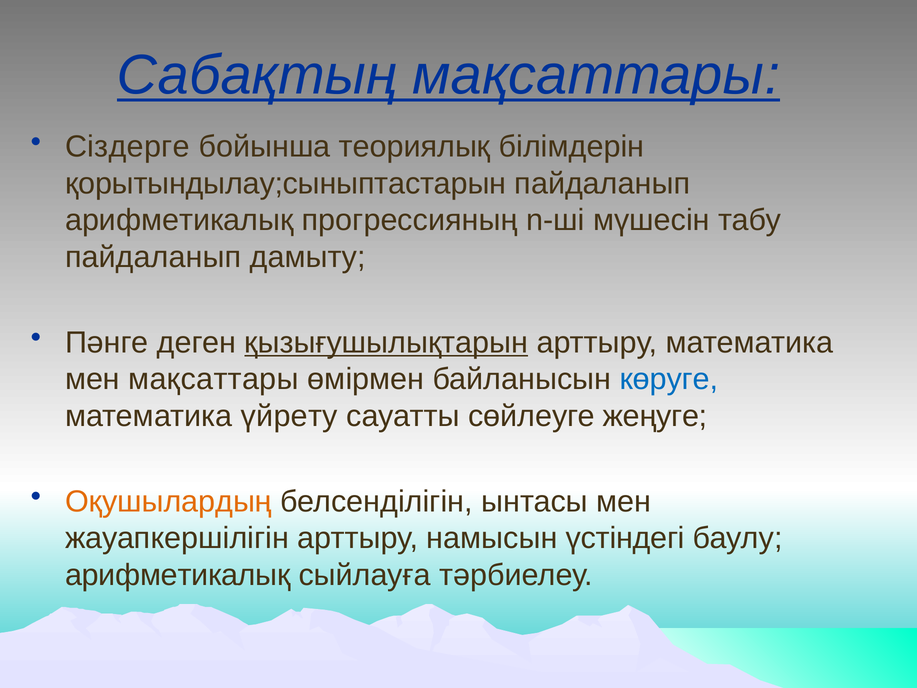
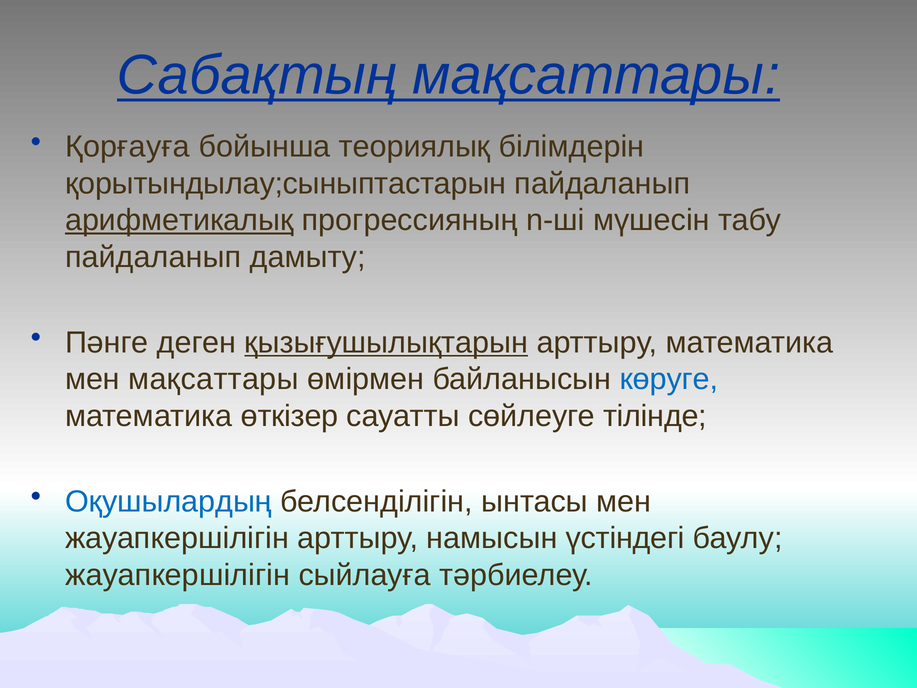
Сіздерге: Сіздерге -> Қорғауға
арифметикалық at (179, 220) underline: none -> present
үйрету: үйрету -> өткізер
жеңуге: жеңуге -> тілінде
Оқушылардың colour: orange -> blue
арифметикалық at (178, 575): арифметикалық -> жауапкершілігін
